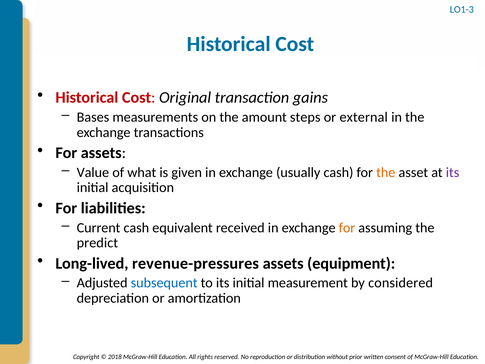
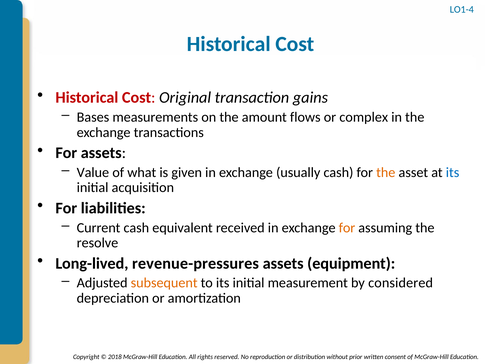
LO1-3: LO1-3 -> LO1-4
steps: steps -> flows
external: external -> complex
its at (453, 172) colour: purple -> blue
predict: predict -> resolve
subsequent colour: blue -> orange
